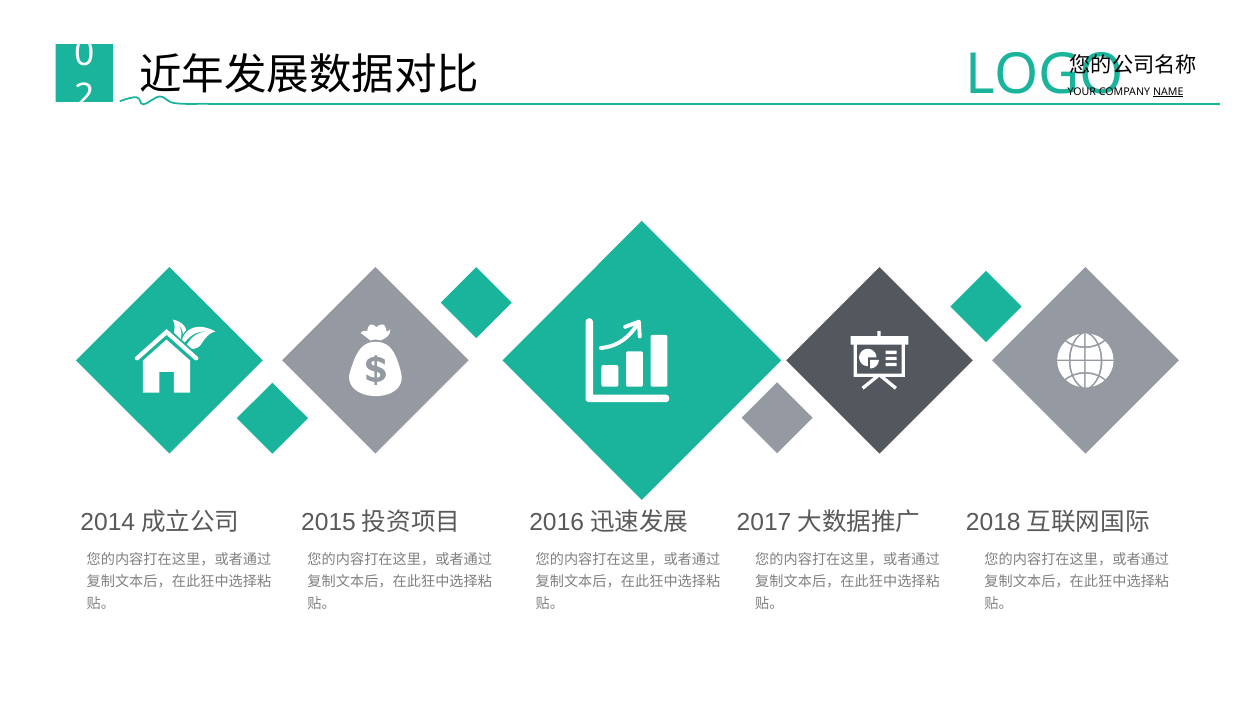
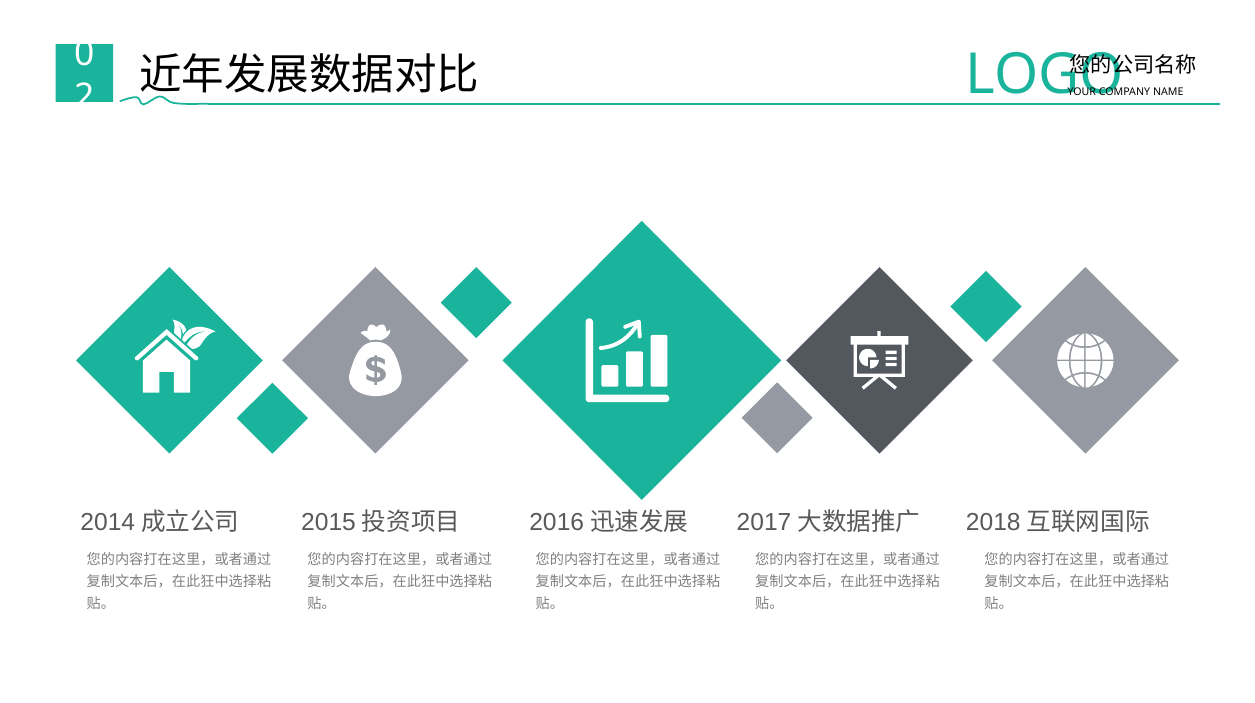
NAME underline: present -> none
